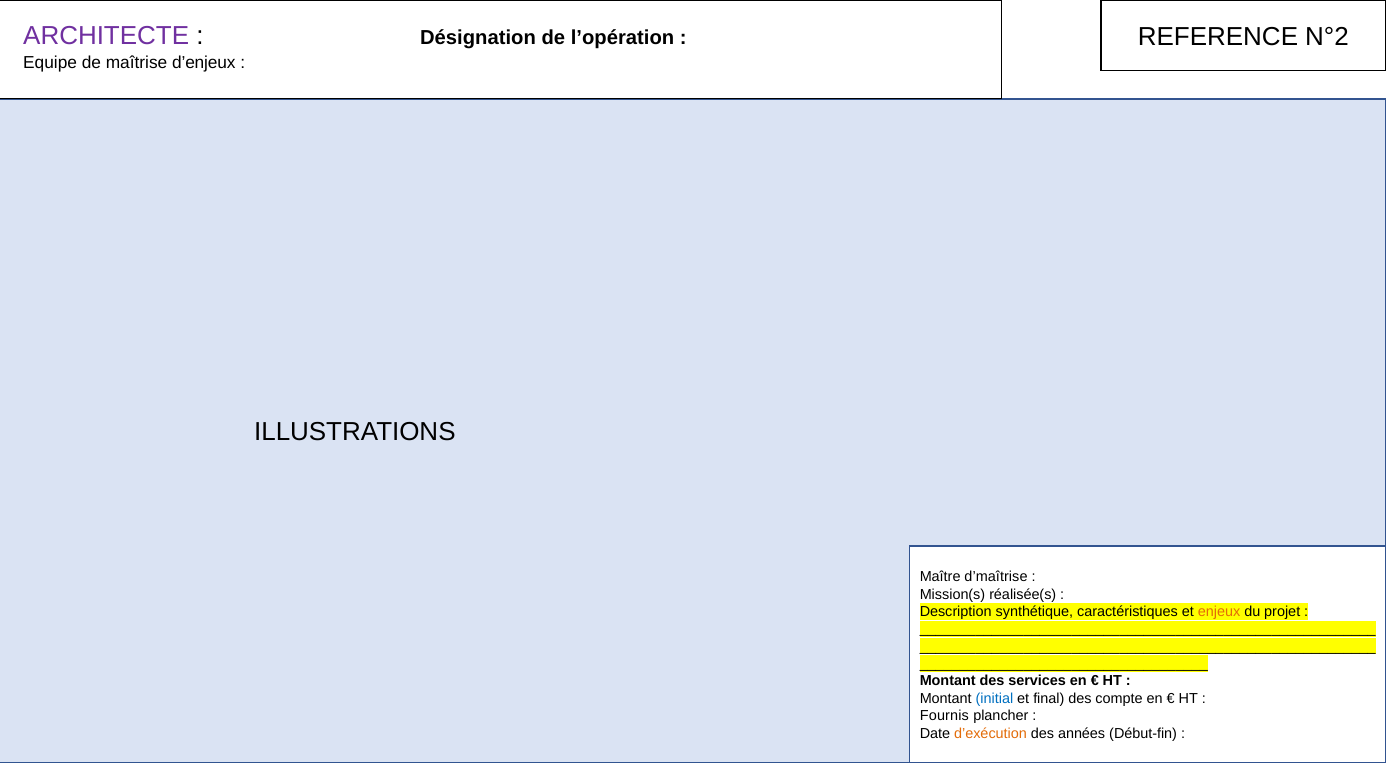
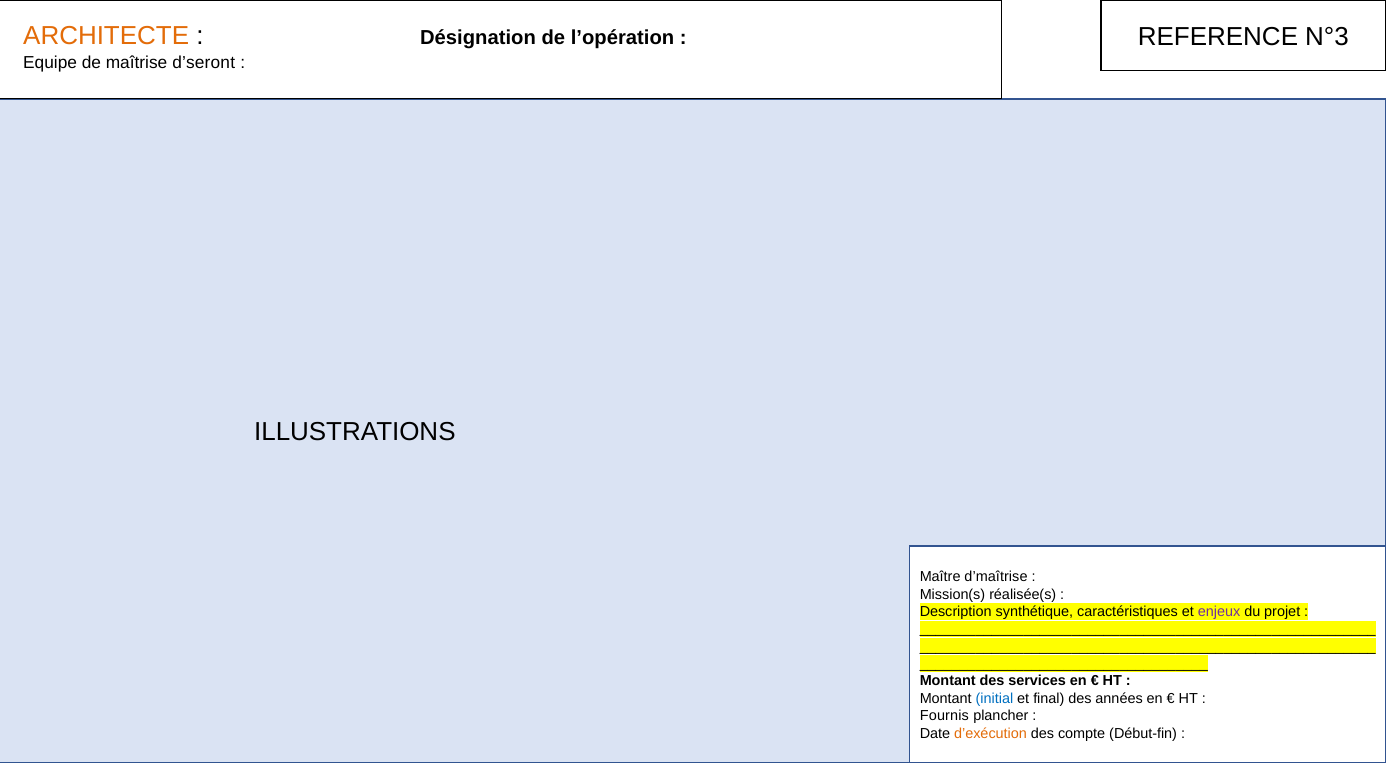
ARCHITECTE colour: purple -> orange
N°2: N°2 -> N°3
d’enjeux: d’enjeux -> d’seront
enjeux colour: orange -> purple
compte: compte -> années
années: années -> compte
